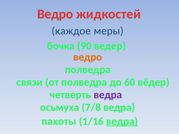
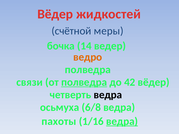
Ведро at (55, 14): Ведро -> Вёдер
каждое: каждое -> счётной
90: 90 -> 14
полведра at (84, 82) underline: none -> present
60: 60 -> 42
ведра at (108, 95) colour: purple -> black
7/8: 7/8 -> 6/8
